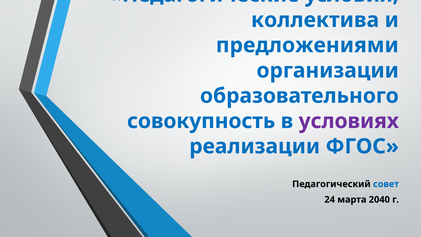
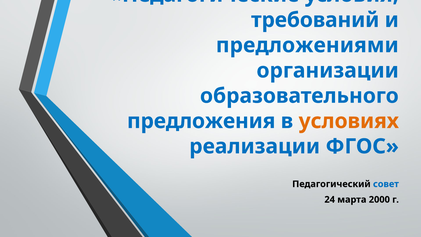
коллектива: коллектива -> требований
совокупность: совокупность -> предложения
условиях colour: purple -> orange
2040: 2040 -> 2000
